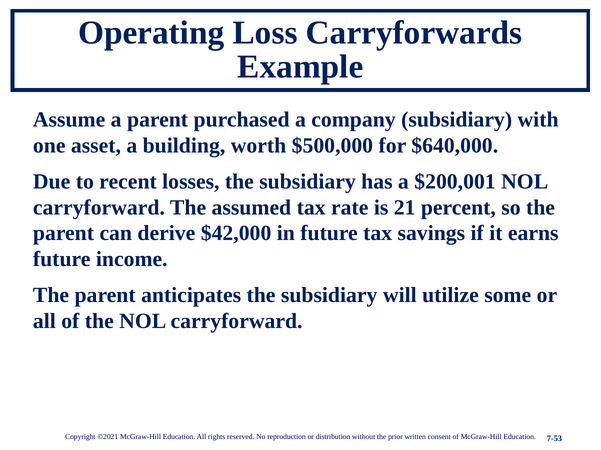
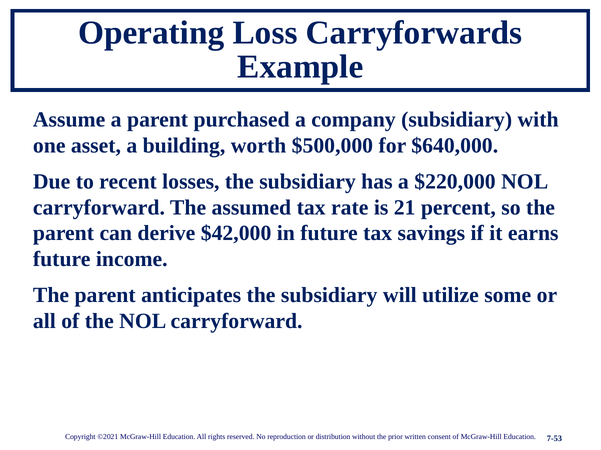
$200,001: $200,001 -> $220,000
